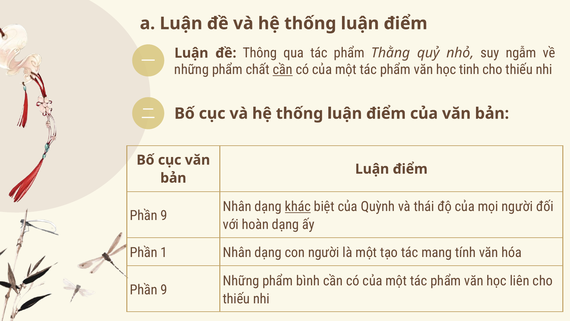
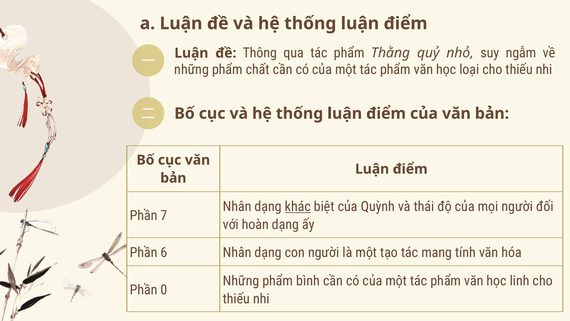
cần at (283, 70) underline: present -> none
tinh: tinh -> loại
9 at (164, 215): 9 -> 7
1: 1 -> 6
liên: liên -> linh
9 at (164, 289): 9 -> 0
